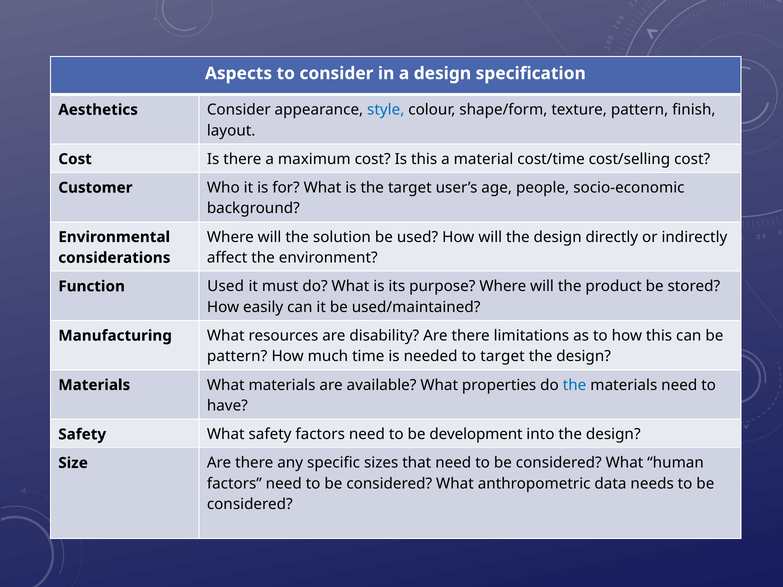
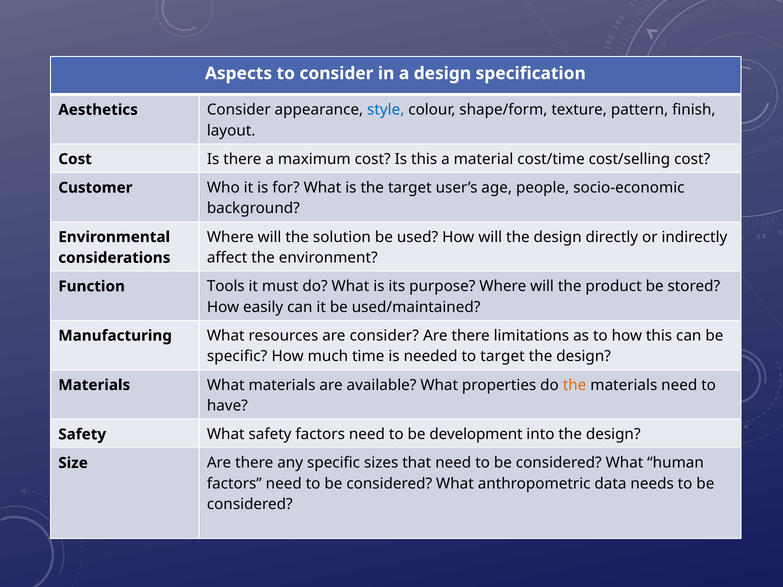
Function Used: Used -> Tools
are disability: disability -> consider
pattern at (237, 357): pattern -> specific
the at (575, 385) colour: blue -> orange
